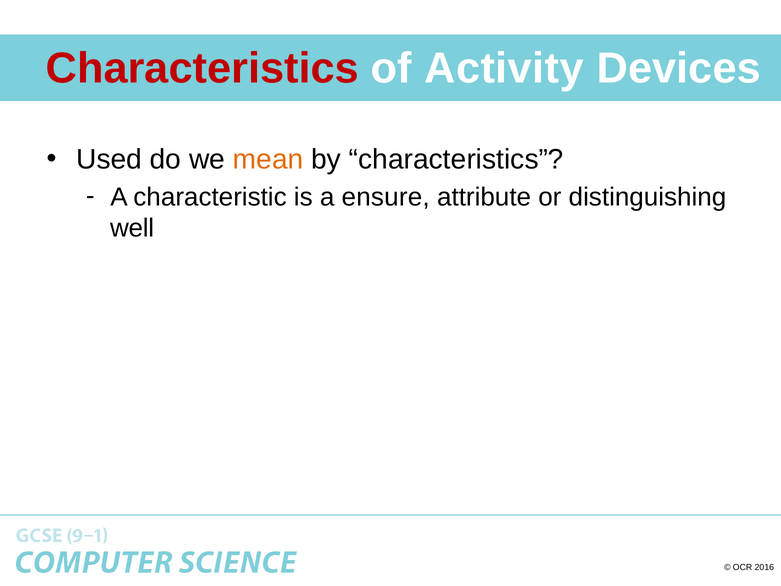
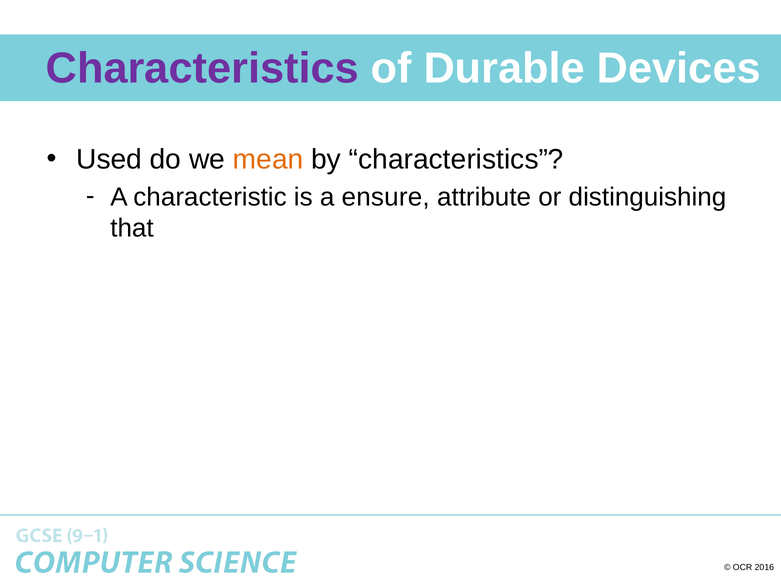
Characteristics at (202, 68) colour: red -> purple
Activity: Activity -> Durable
well: well -> that
